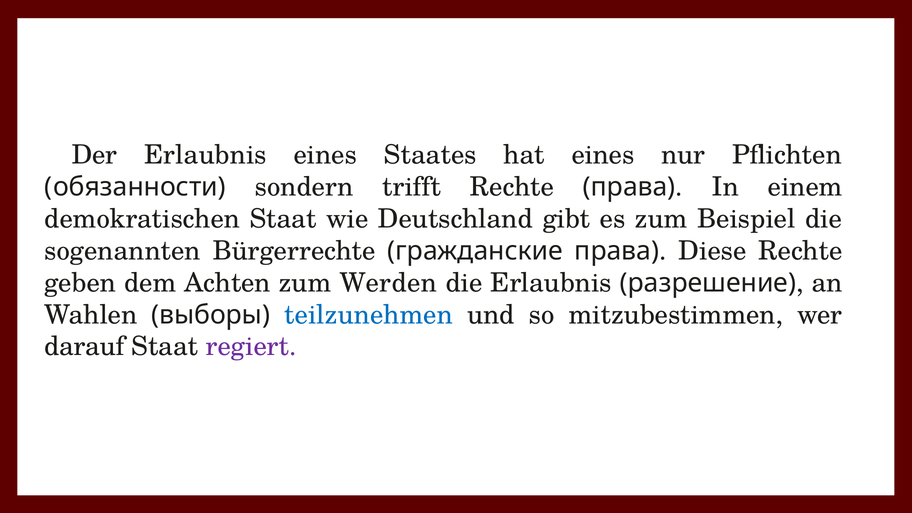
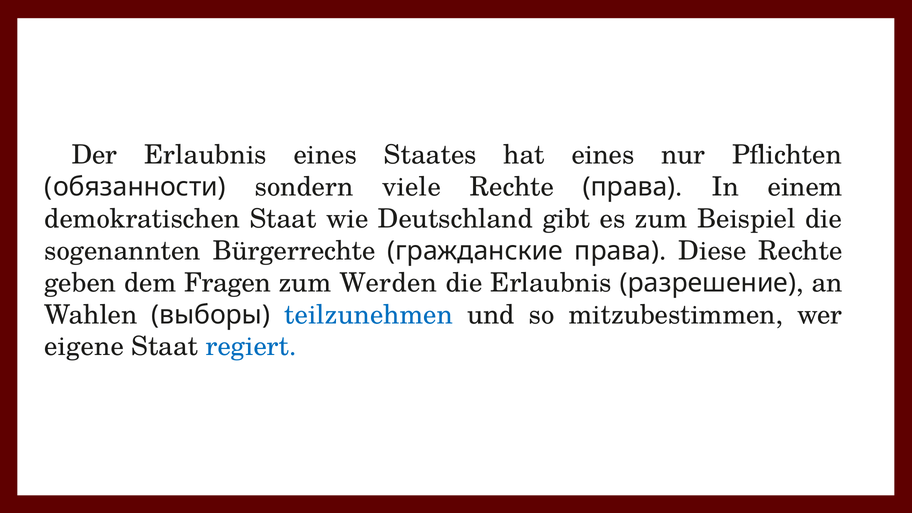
trifft: trifft -> viele
Achten: Achten -> Fragen
darauf: darauf -> eigene
regiert colour: purple -> blue
